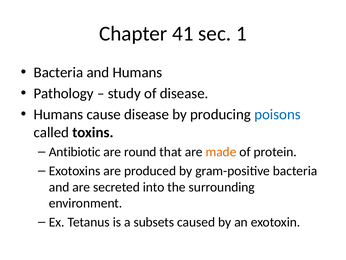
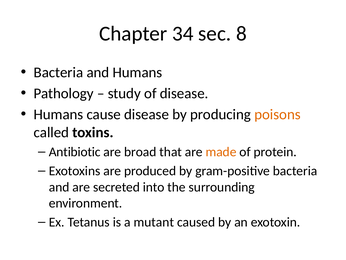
41: 41 -> 34
1: 1 -> 8
poisons colour: blue -> orange
round: round -> broad
subsets: subsets -> mutant
